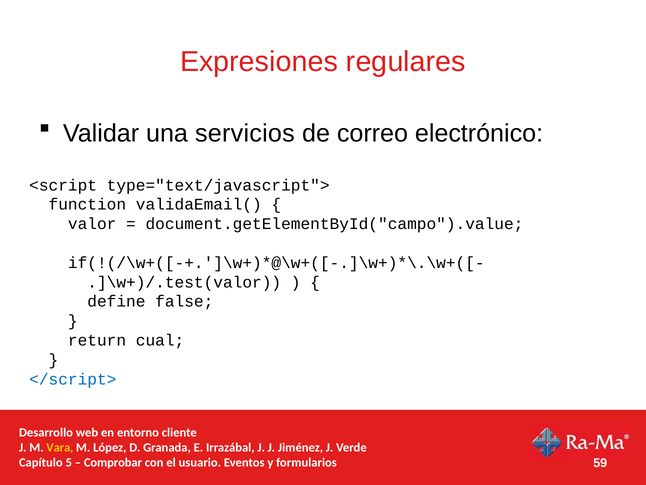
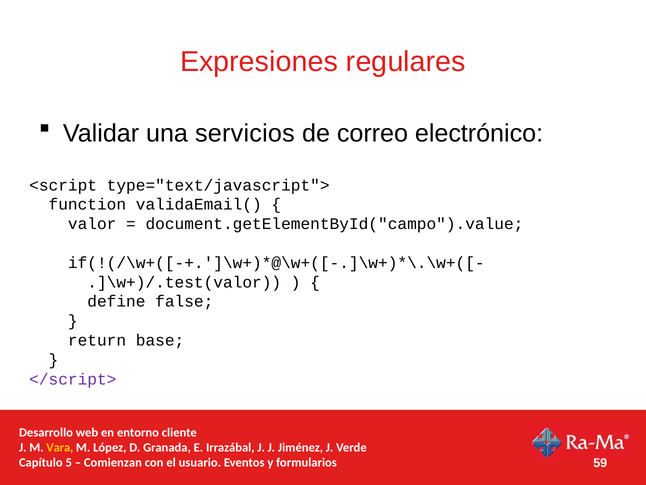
cual: cual -> base
</script> colour: blue -> purple
Comprobar: Comprobar -> Comienzan
